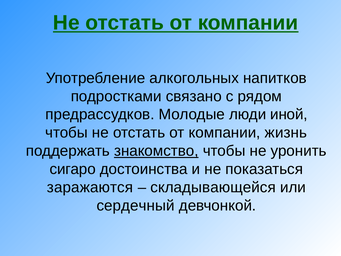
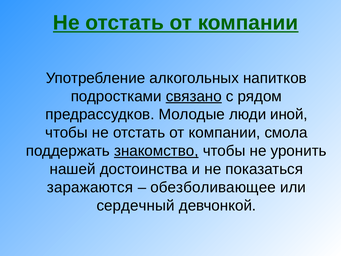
связано underline: none -> present
жизнь: жизнь -> смола
сигаро: сигаро -> нашей
складывающейся: складывающейся -> обезболивающее
